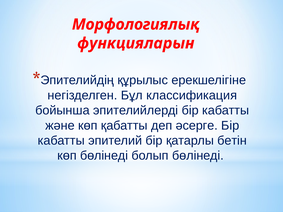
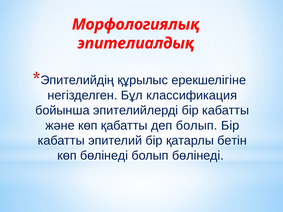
функцияларын: функцияларын -> эпителиалдық
деп әсерге: әсерге -> болып
